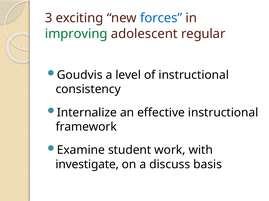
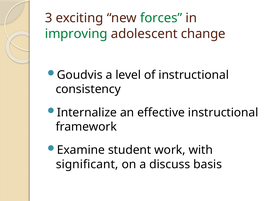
forces colour: blue -> green
regular: regular -> change
investigate: investigate -> significant
